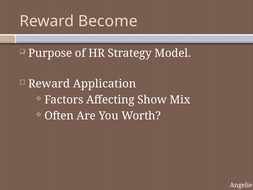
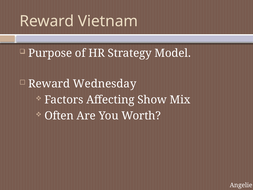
Become: Become -> Vietnam
Application: Application -> Wednesday
